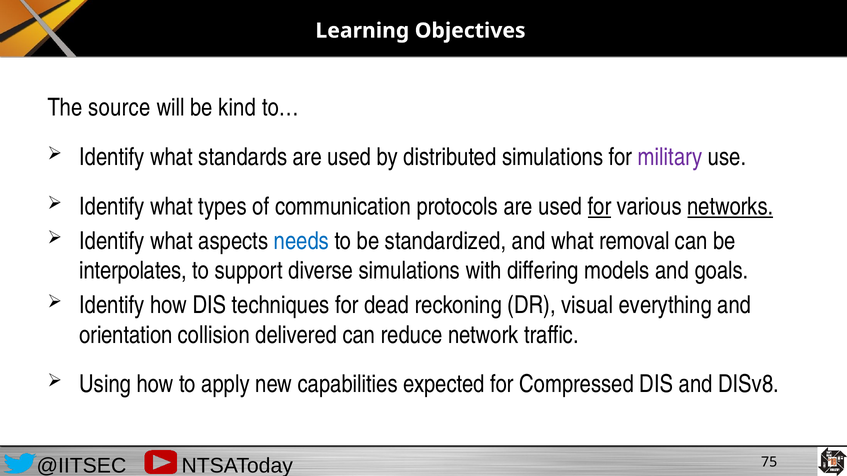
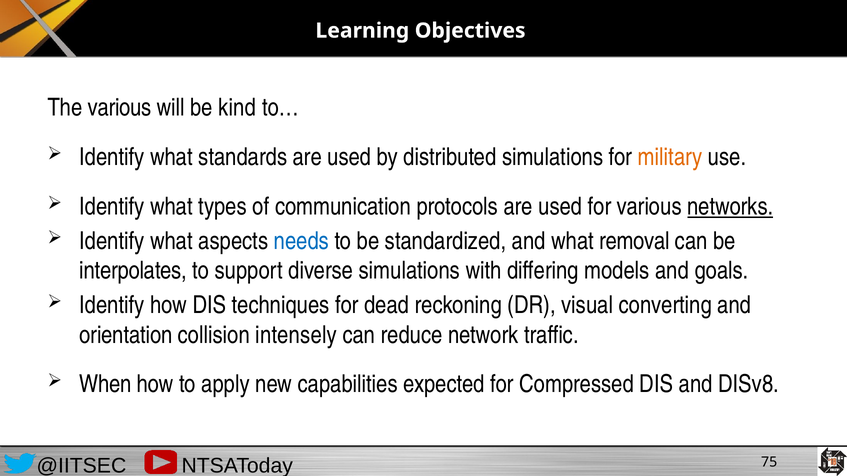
The source: source -> various
military colour: purple -> orange
for at (600, 207) underline: present -> none
everything: everything -> converting
delivered: delivered -> intensely
Using: Using -> When
